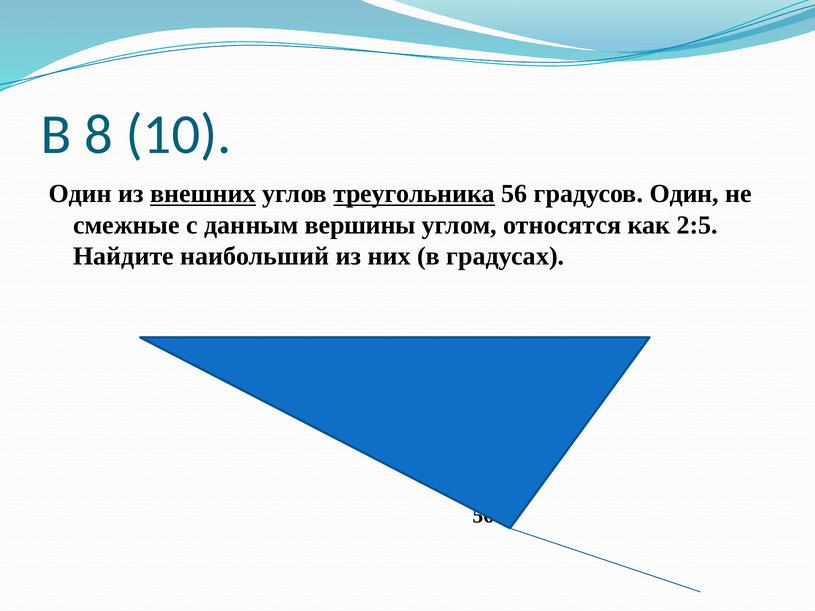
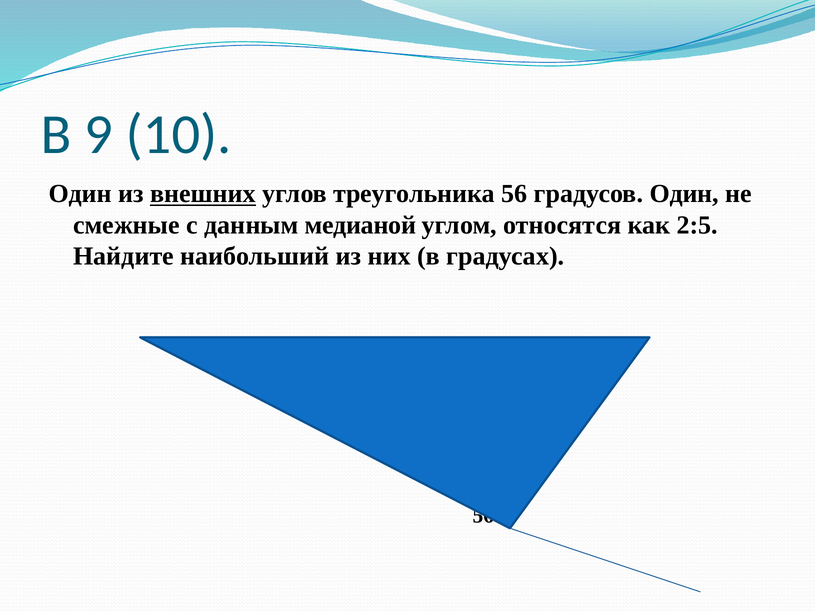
8: 8 -> 9
треугольника underline: present -> none
вершины: вершины -> медианой
